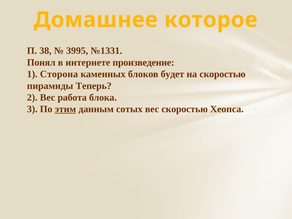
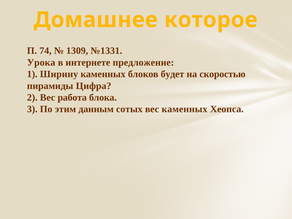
38: 38 -> 74
3995: 3995 -> 1309
Понял: Понял -> Урока
произведение: произведение -> предложение
Сторона: Сторона -> Ширину
Теперь: Теперь -> Цифра
этим underline: present -> none
вес скоростью: скоростью -> каменных
